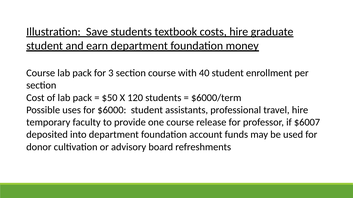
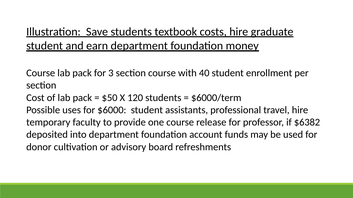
$6007: $6007 -> $6382
